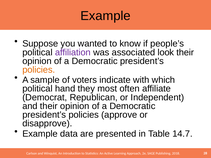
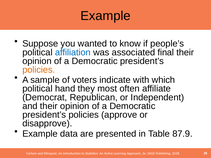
affiliation colour: purple -> blue
look: look -> final
14.7: 14.7 -> 87.9
